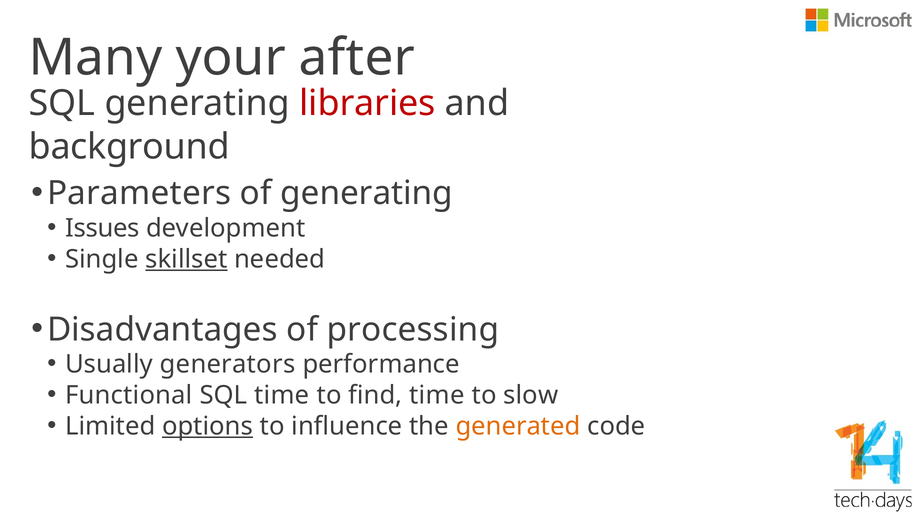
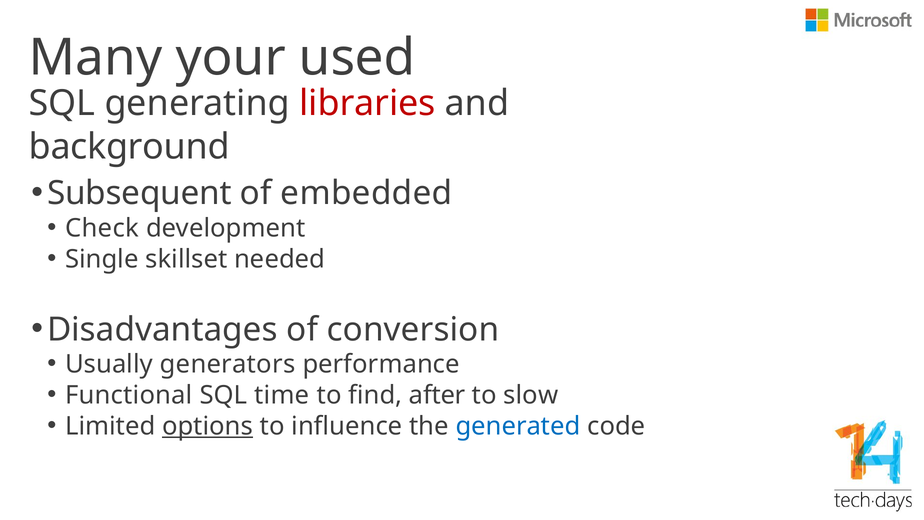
after: after -> used
Parameters: Parameters -> Subsequent
of generating: generating -> embedded
Issues: Issues -> Check
skillset underline: present -> none
processing: processing -> conversion
find time: time -> after
generated colour: orange -> blue
